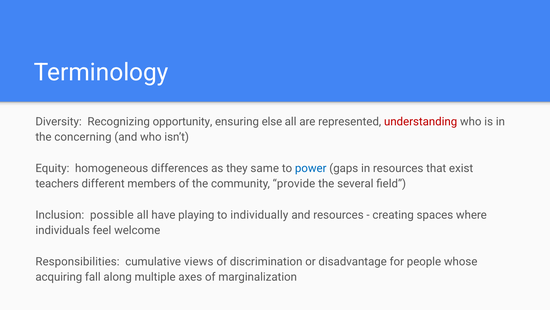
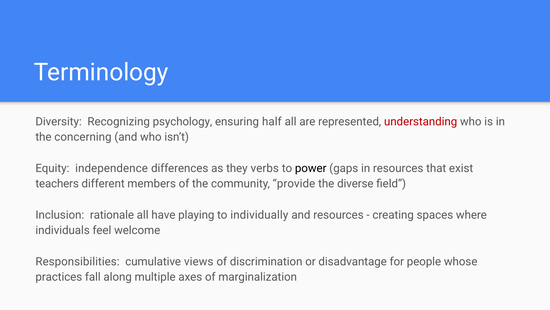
opportunity: opportunity -> psychology
else: else -> half
homogeneous: homogeneous -> independence
same: same -> verbs
power colour: blue -> black
several: several -> diverse
possible: possible -> rationale
acquiring: acquiring -> practices
